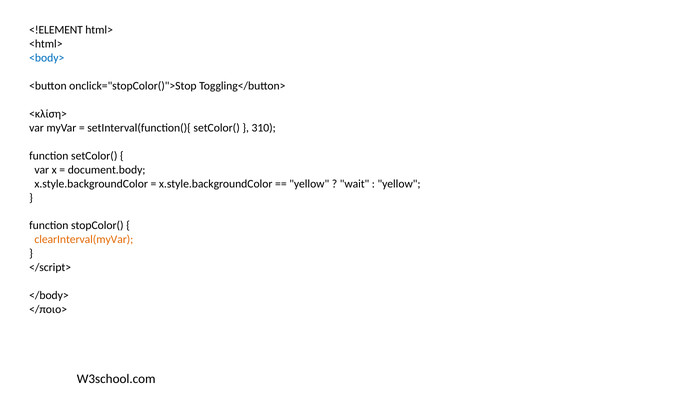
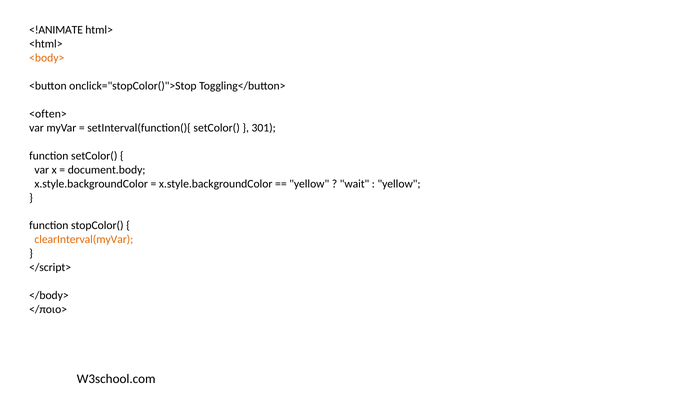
<!ELEMENT: <!ELEMENT -> <!ANIMATE
<body> colour: blue -> orange
<κλίση>: <κλίση> -> <often>
310: 310 -> 301
